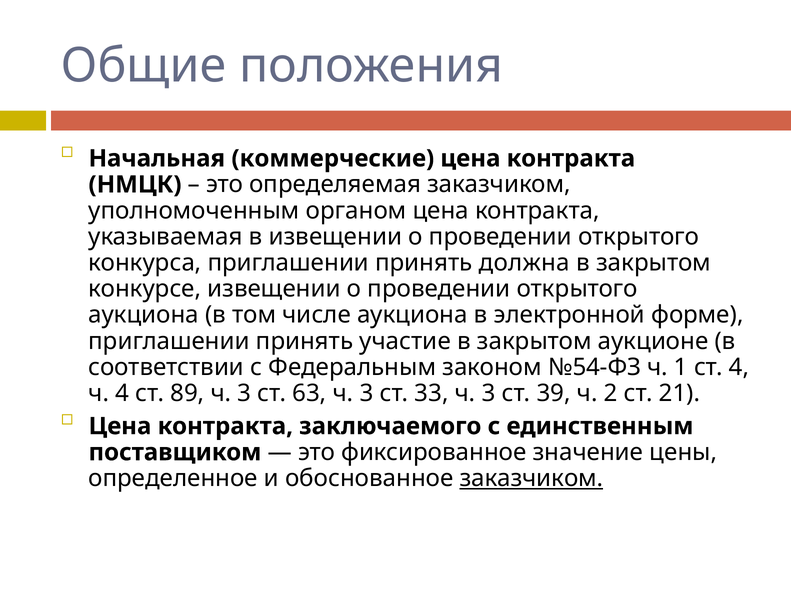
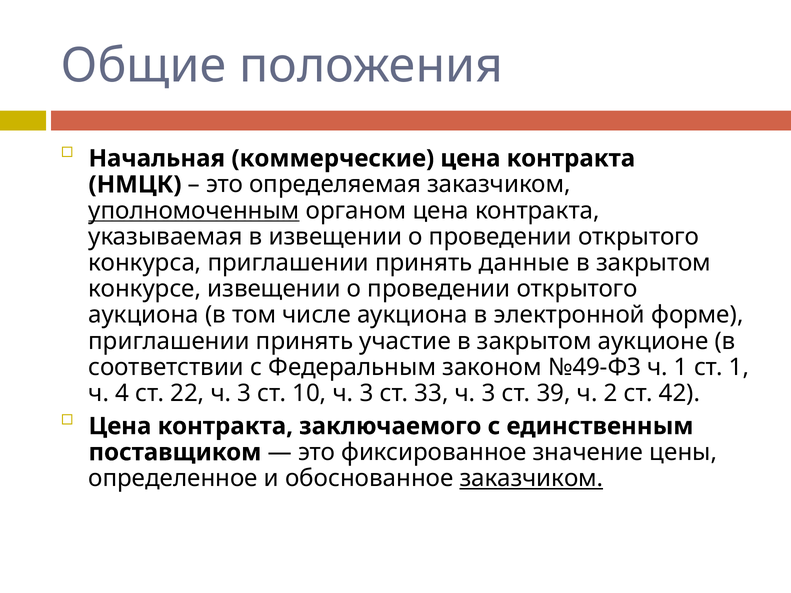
уполномоченным underline: none -> present
должна: должна -> данные
№54-ФЗ: №54-ФЗ -> №49-ФЗ
ст 4: 4 -> 1
89: 89 -> 22
63: 63 -> 10
21: 21 -> 42
